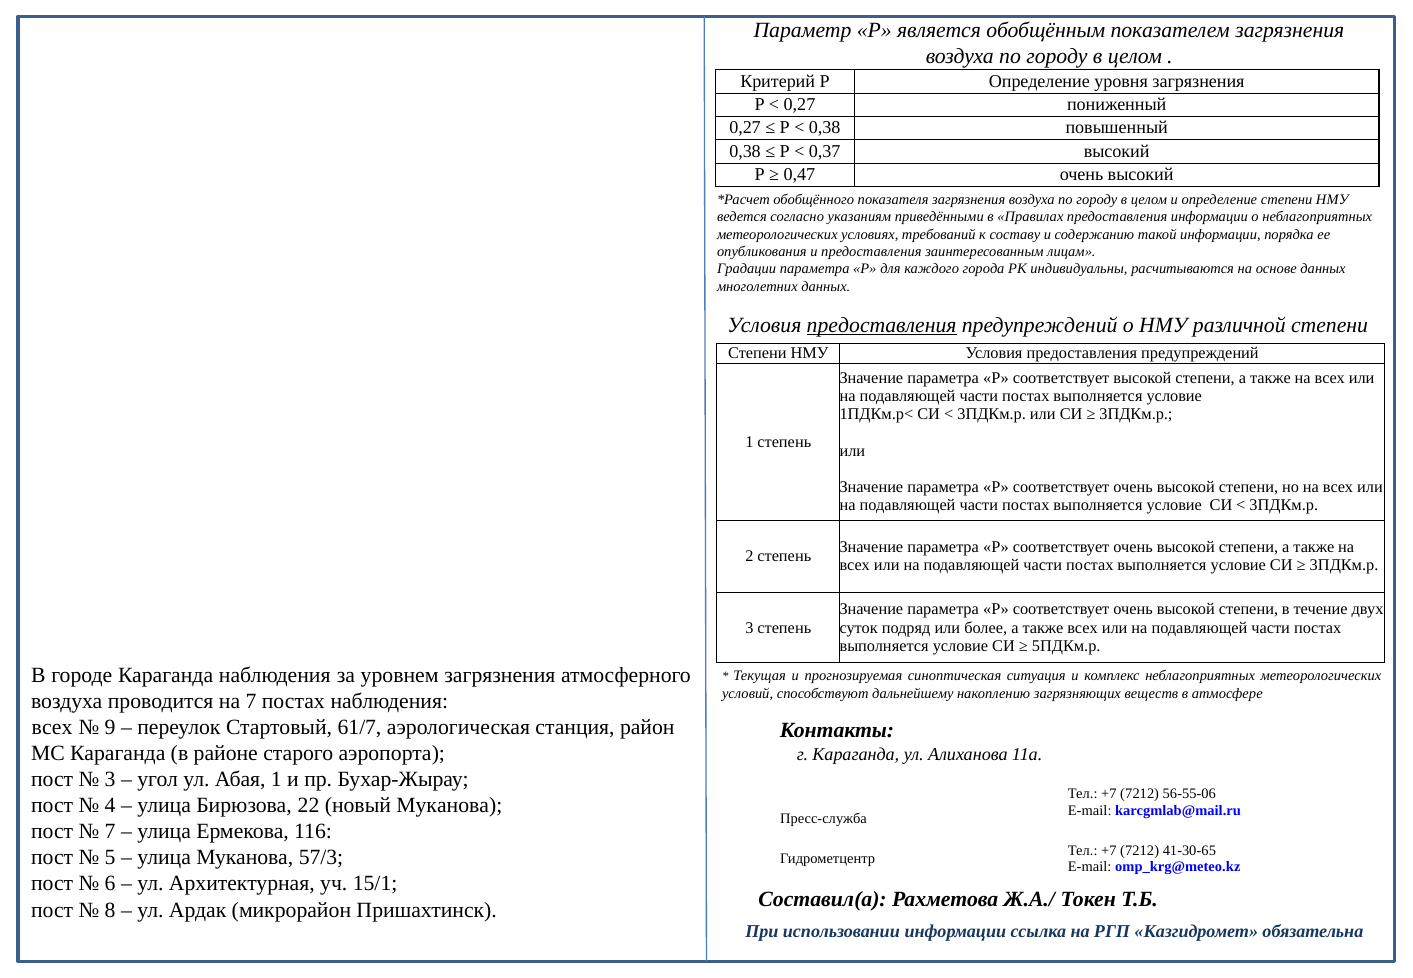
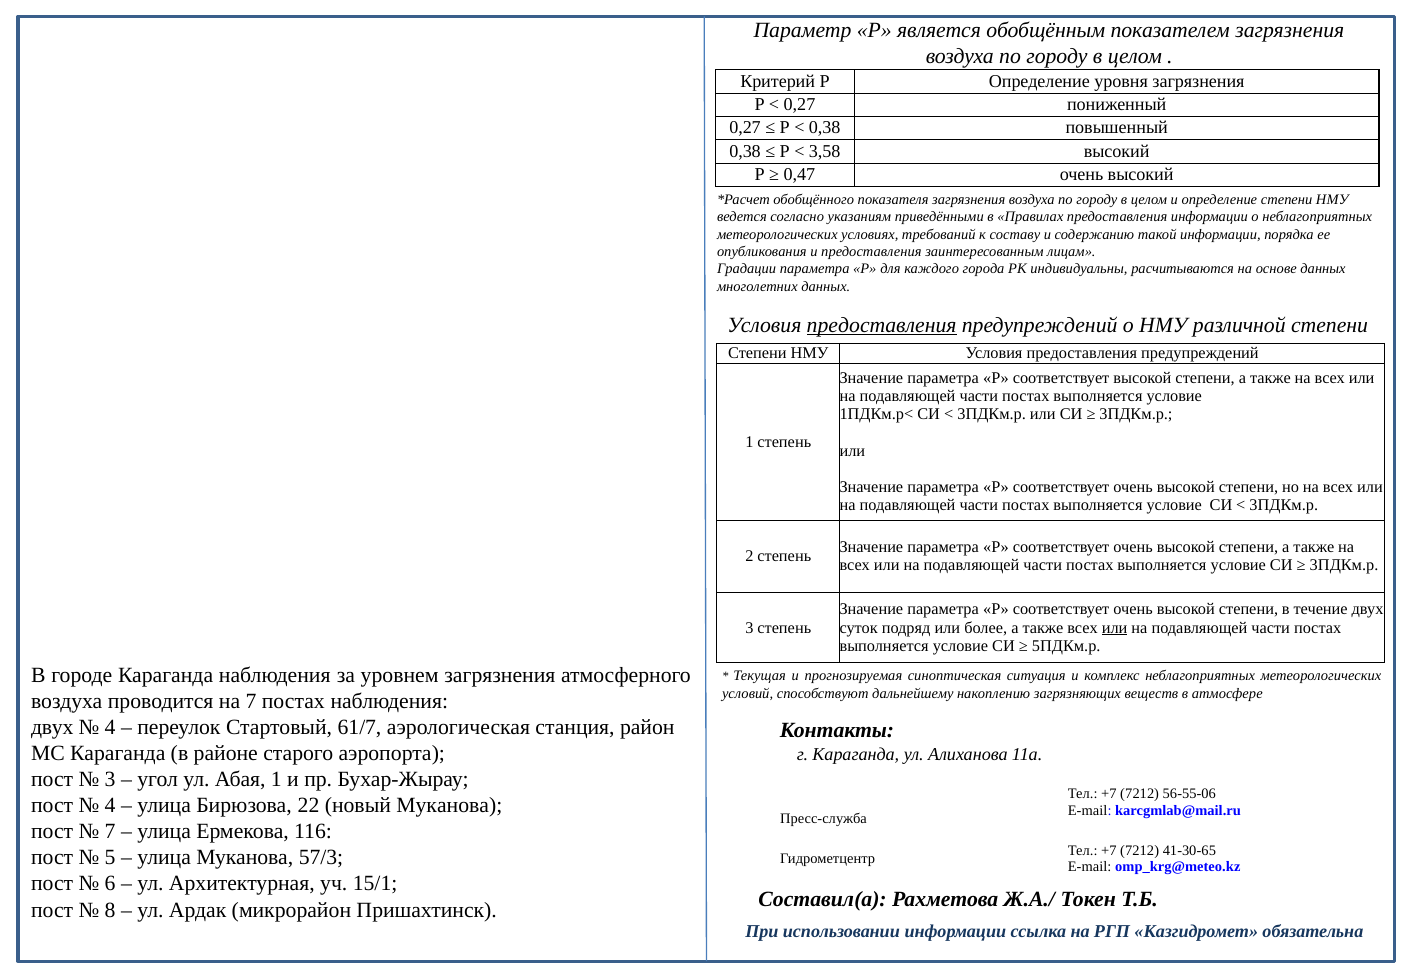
0,37: 0,37 -> 3,58
или at (1115, 628) underline: none -> present
всех at (52, 727): всех -> двух
9 at (110, 727): 9 -> 4
